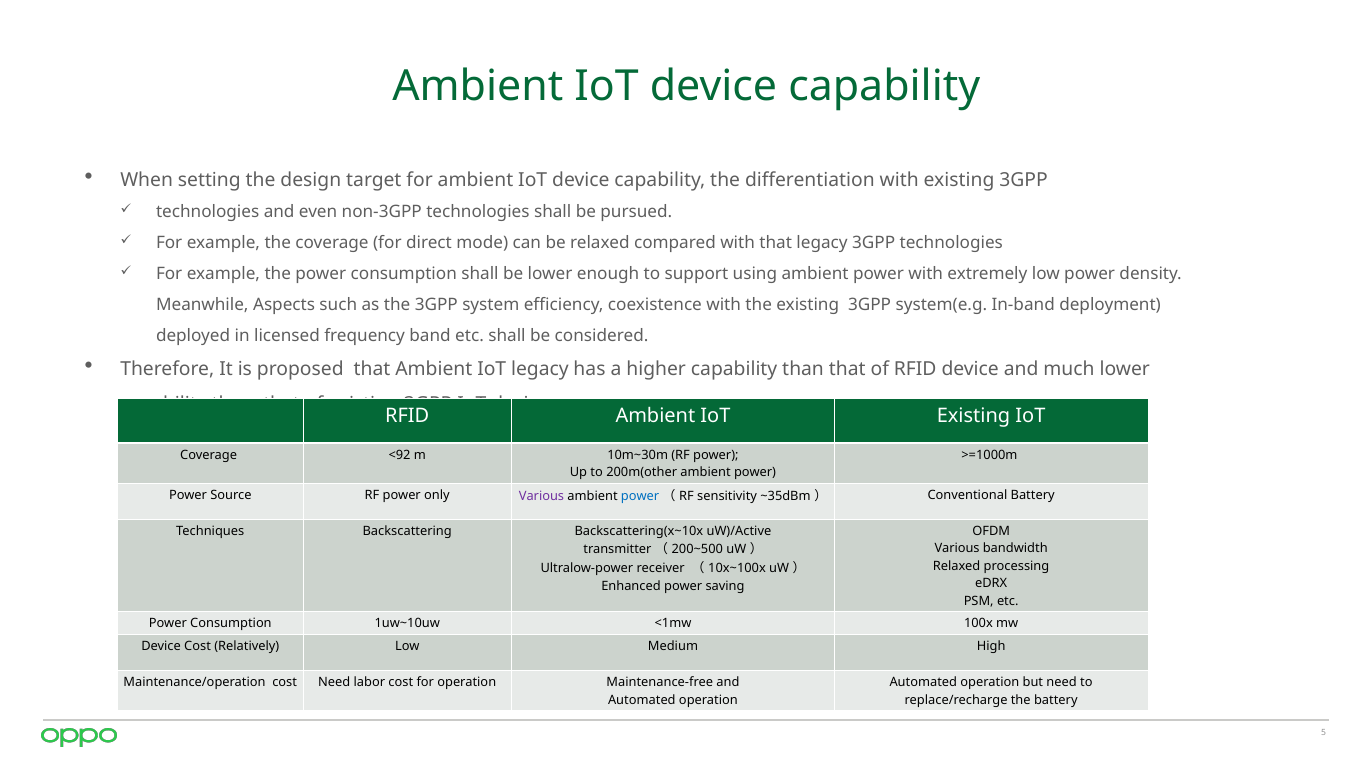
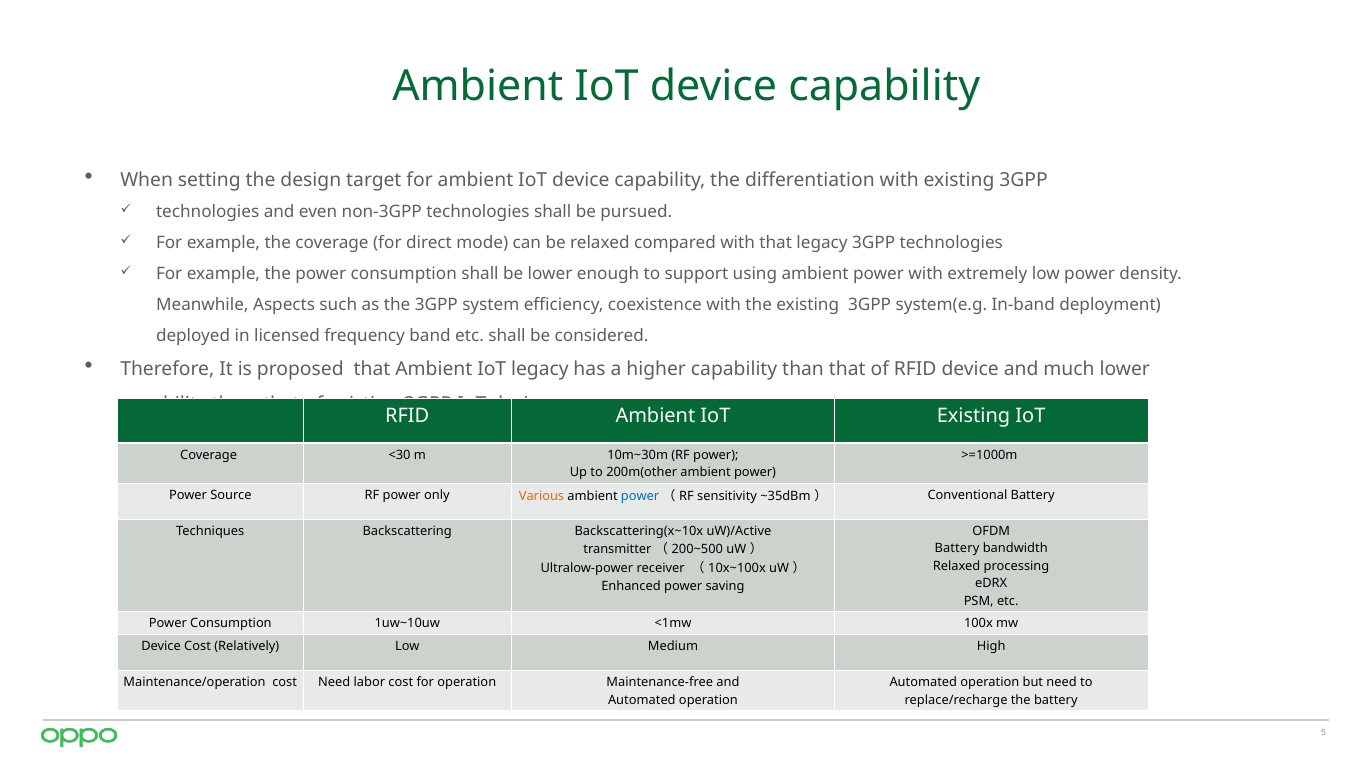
<92: <92 -> <30
Various at (541, 497) colour: purple -> orange
Various at (957, 549): Various -> Battery
